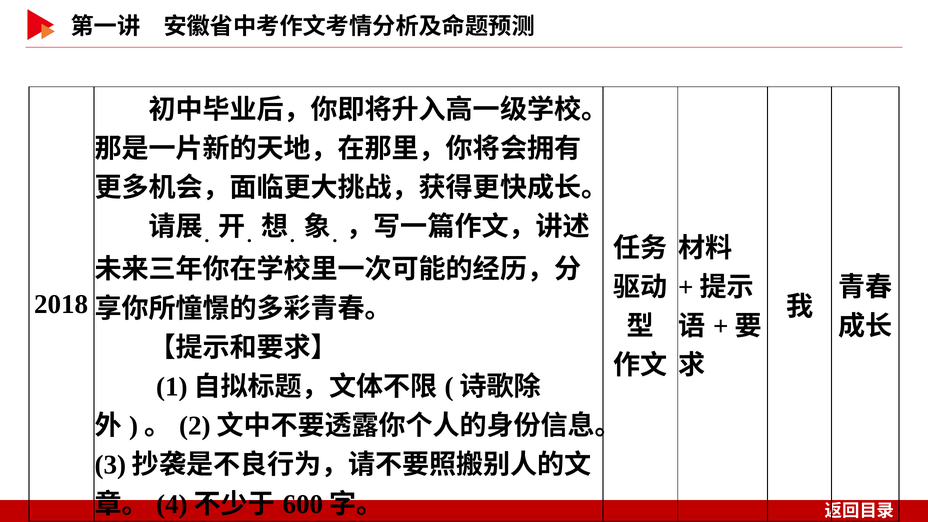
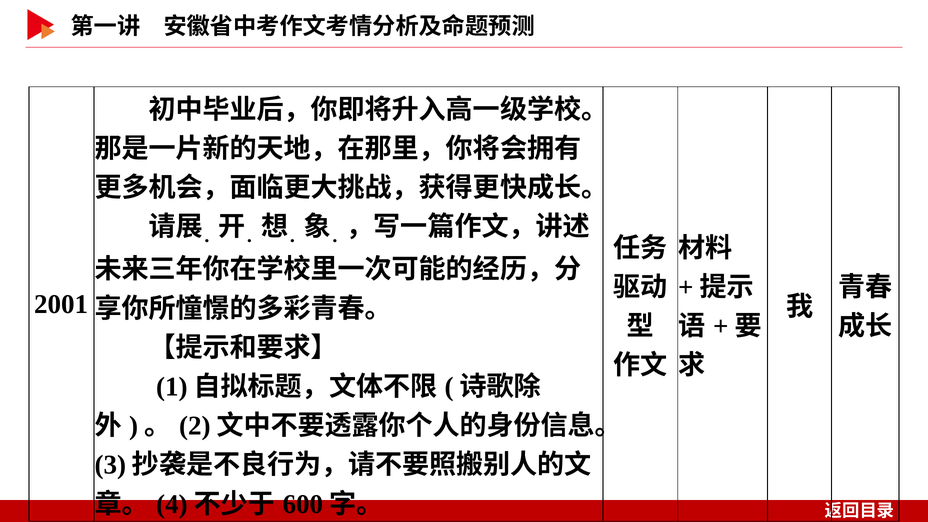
2018: 2018 -> 2001
